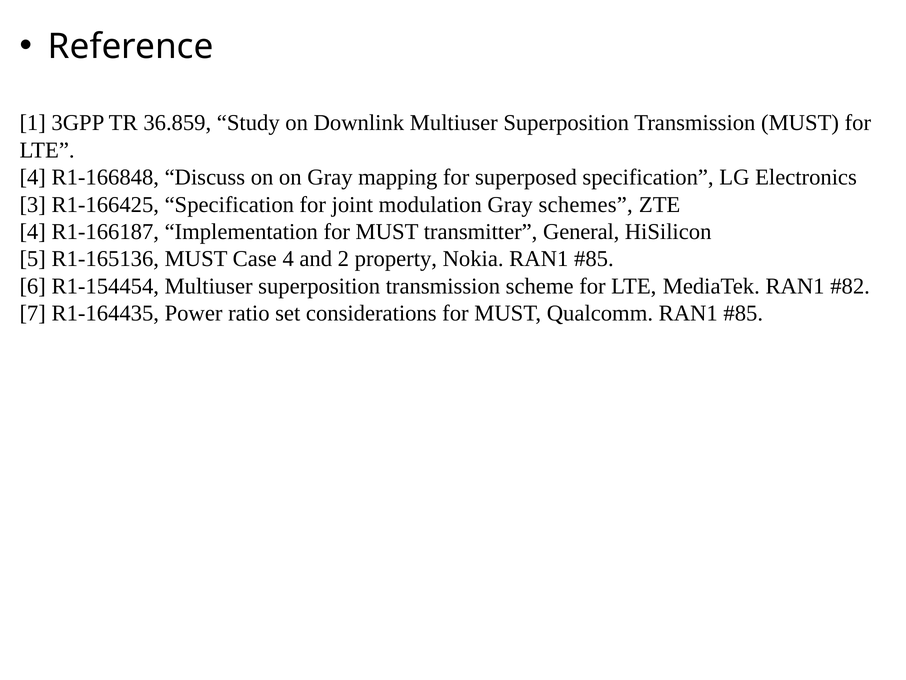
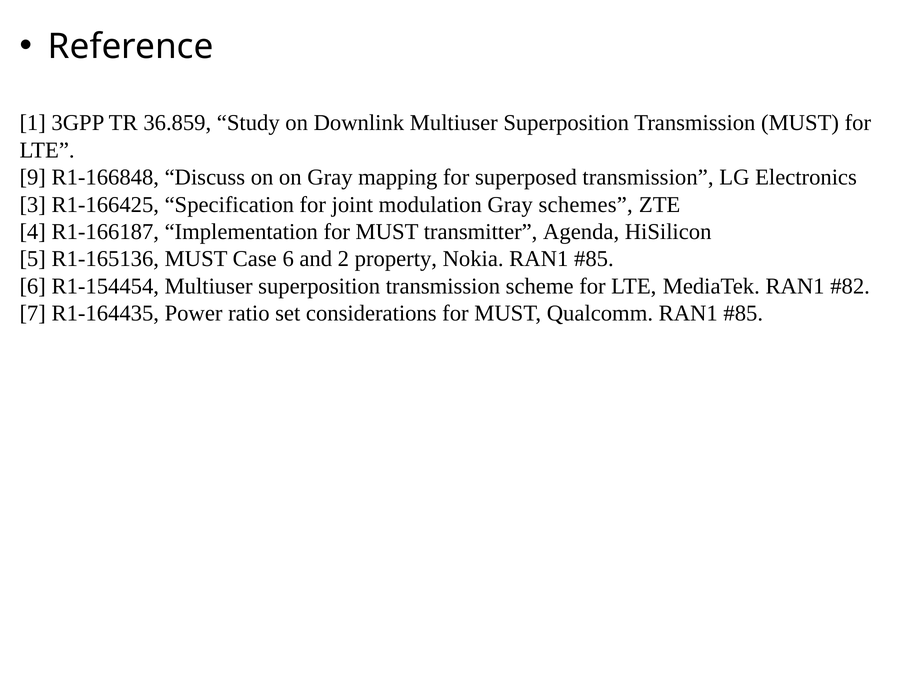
4 at (33, 177): 4 -> 9
superposed specification: specification -> transmission
General: General -> Agenda
Case 4: 4 -> 6
